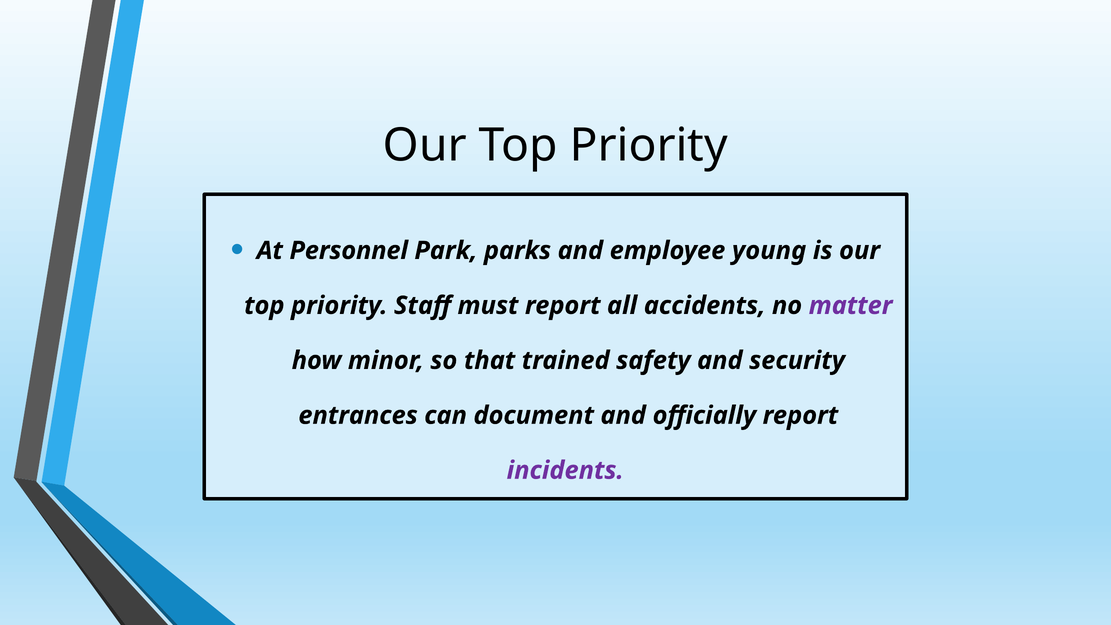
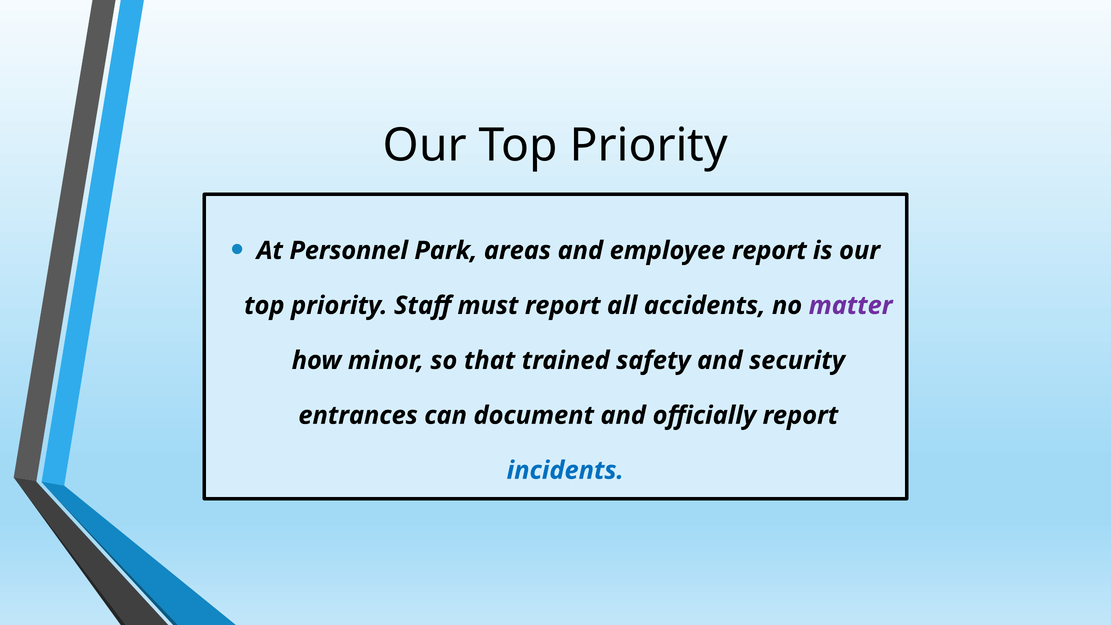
parks: parks -> areas
employee young: young -> report
incidents colour: purple -> blue
